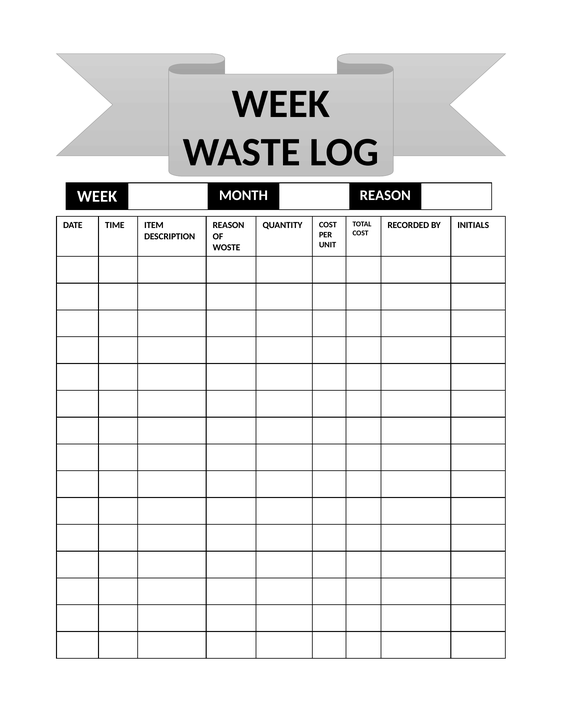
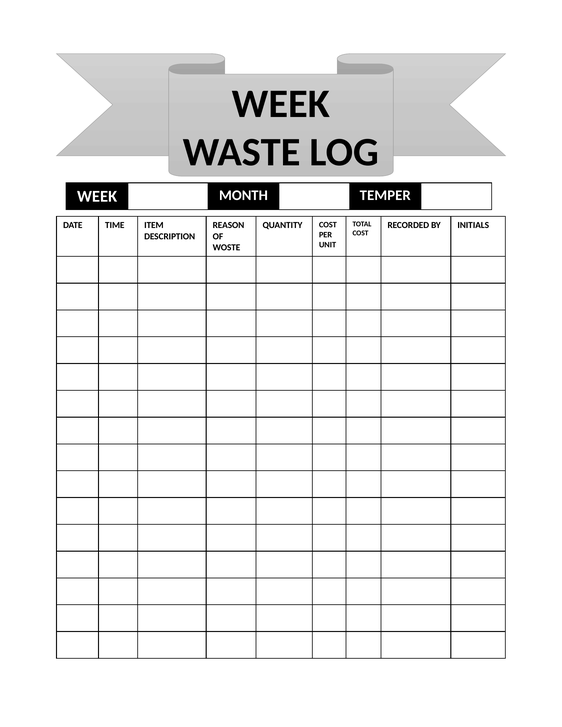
MONTH REASON: REASON -> TEMPER
